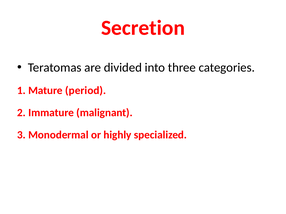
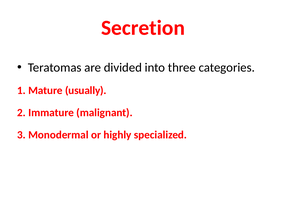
period: period -> usually
